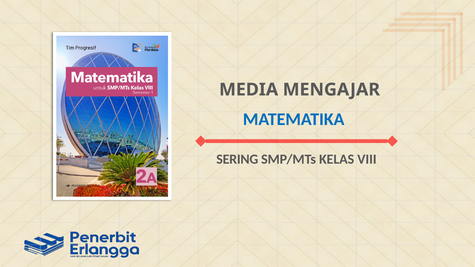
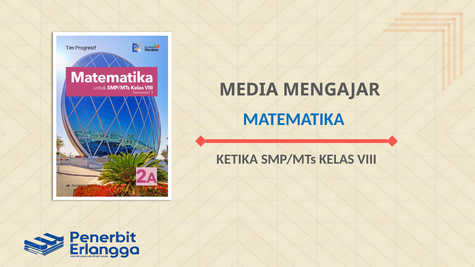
SERING: SERING -> KETIKA
